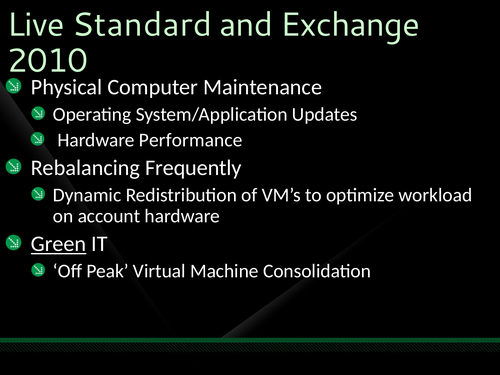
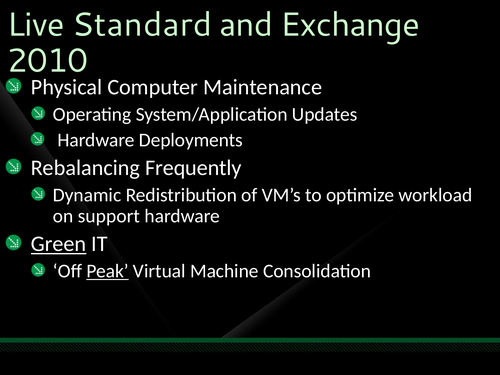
Performance: Performance -> Deployments
account: account -> support
Peak underline: none -> present
